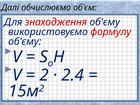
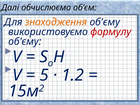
знаходження colour: red -> orange
2 at (44, 75): 2 -> 5
2.4: 2.4 -> 1.2
